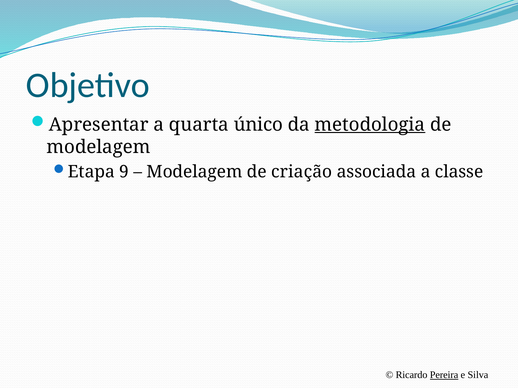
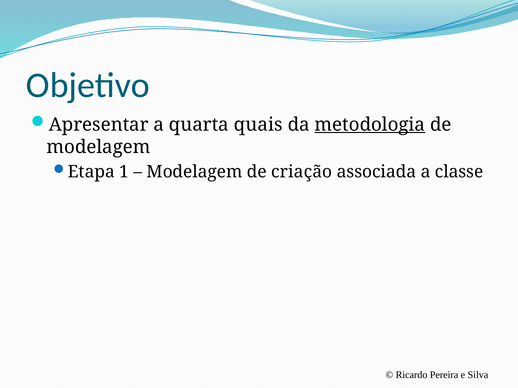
único: único -> quais
9: 9 -> 1
Pereira underline: present -> none
